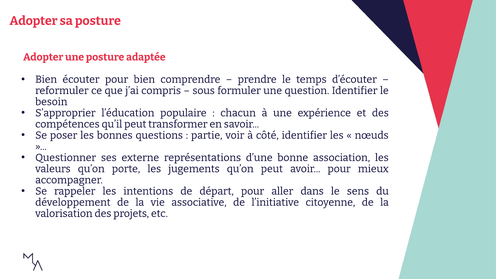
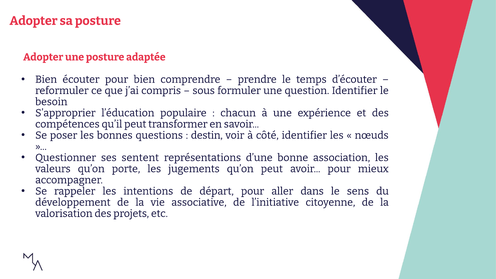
partie: partie -> destin
externe: externe -> sentent
